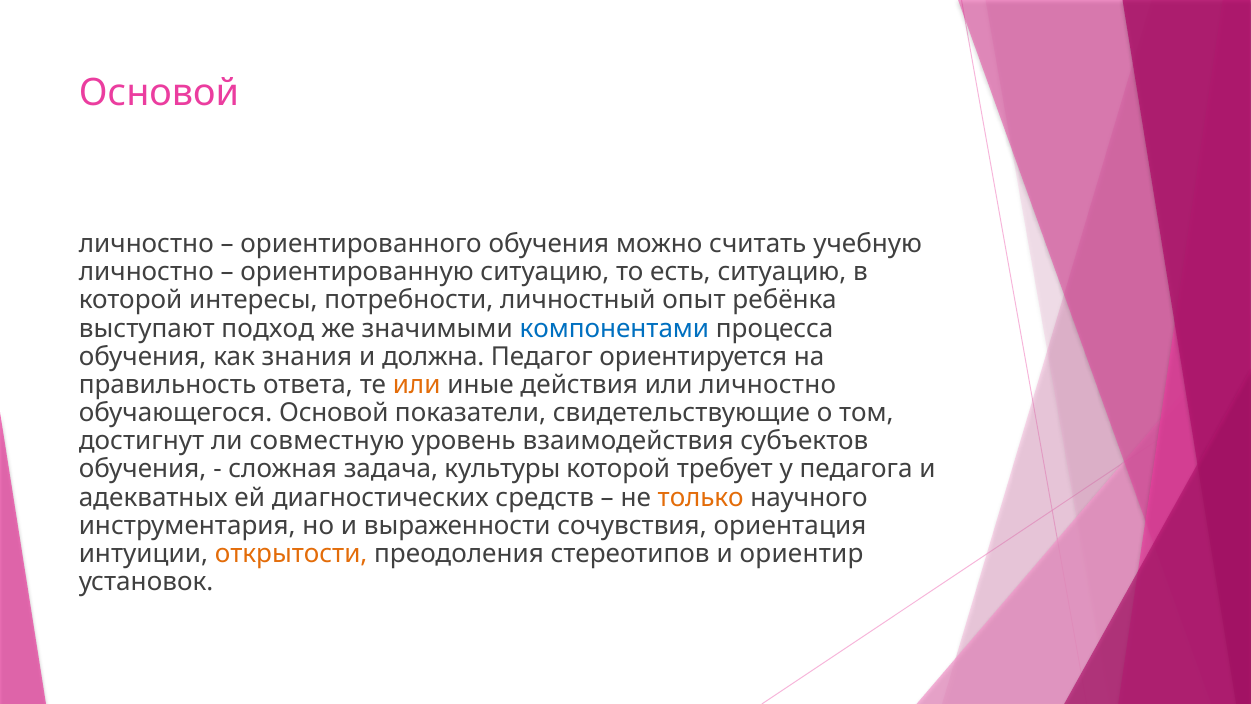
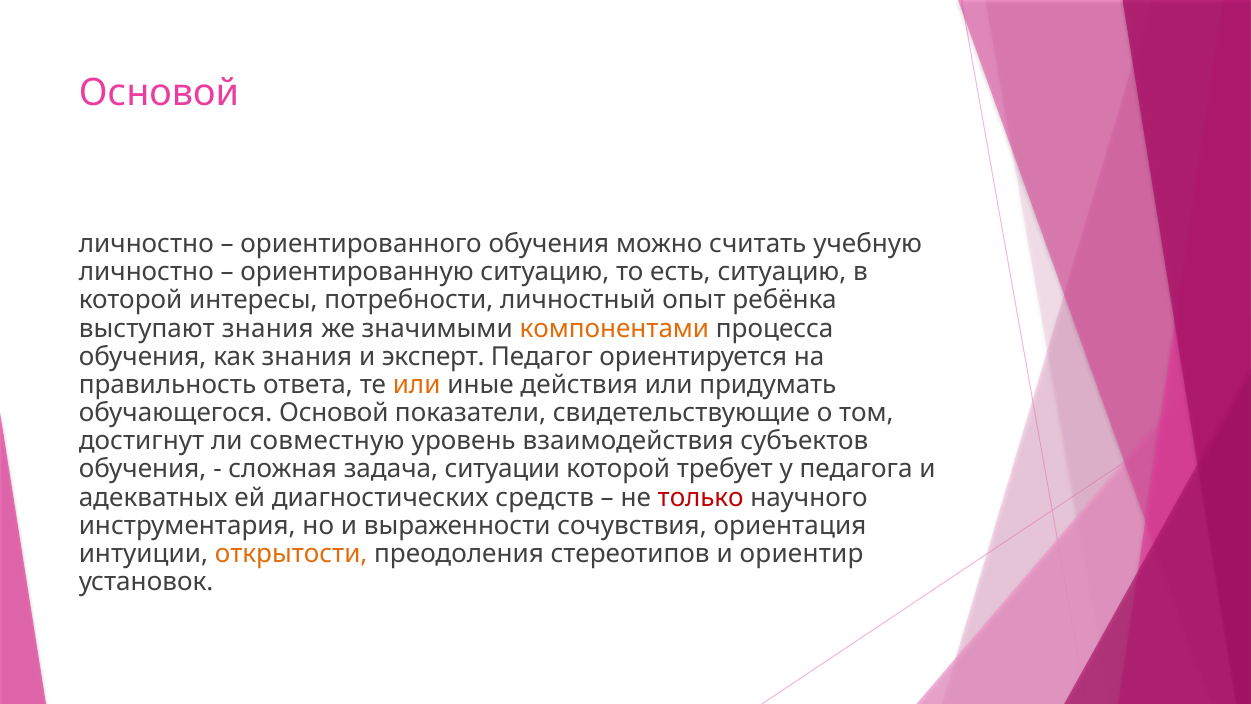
выступают подход: подход -> знания
компонентами colour: blue -> orange
должна: должна -> эксперт
или личностно: личностно -> придумать
культуры: культуры -> ситуации
только colour: orange -> red
